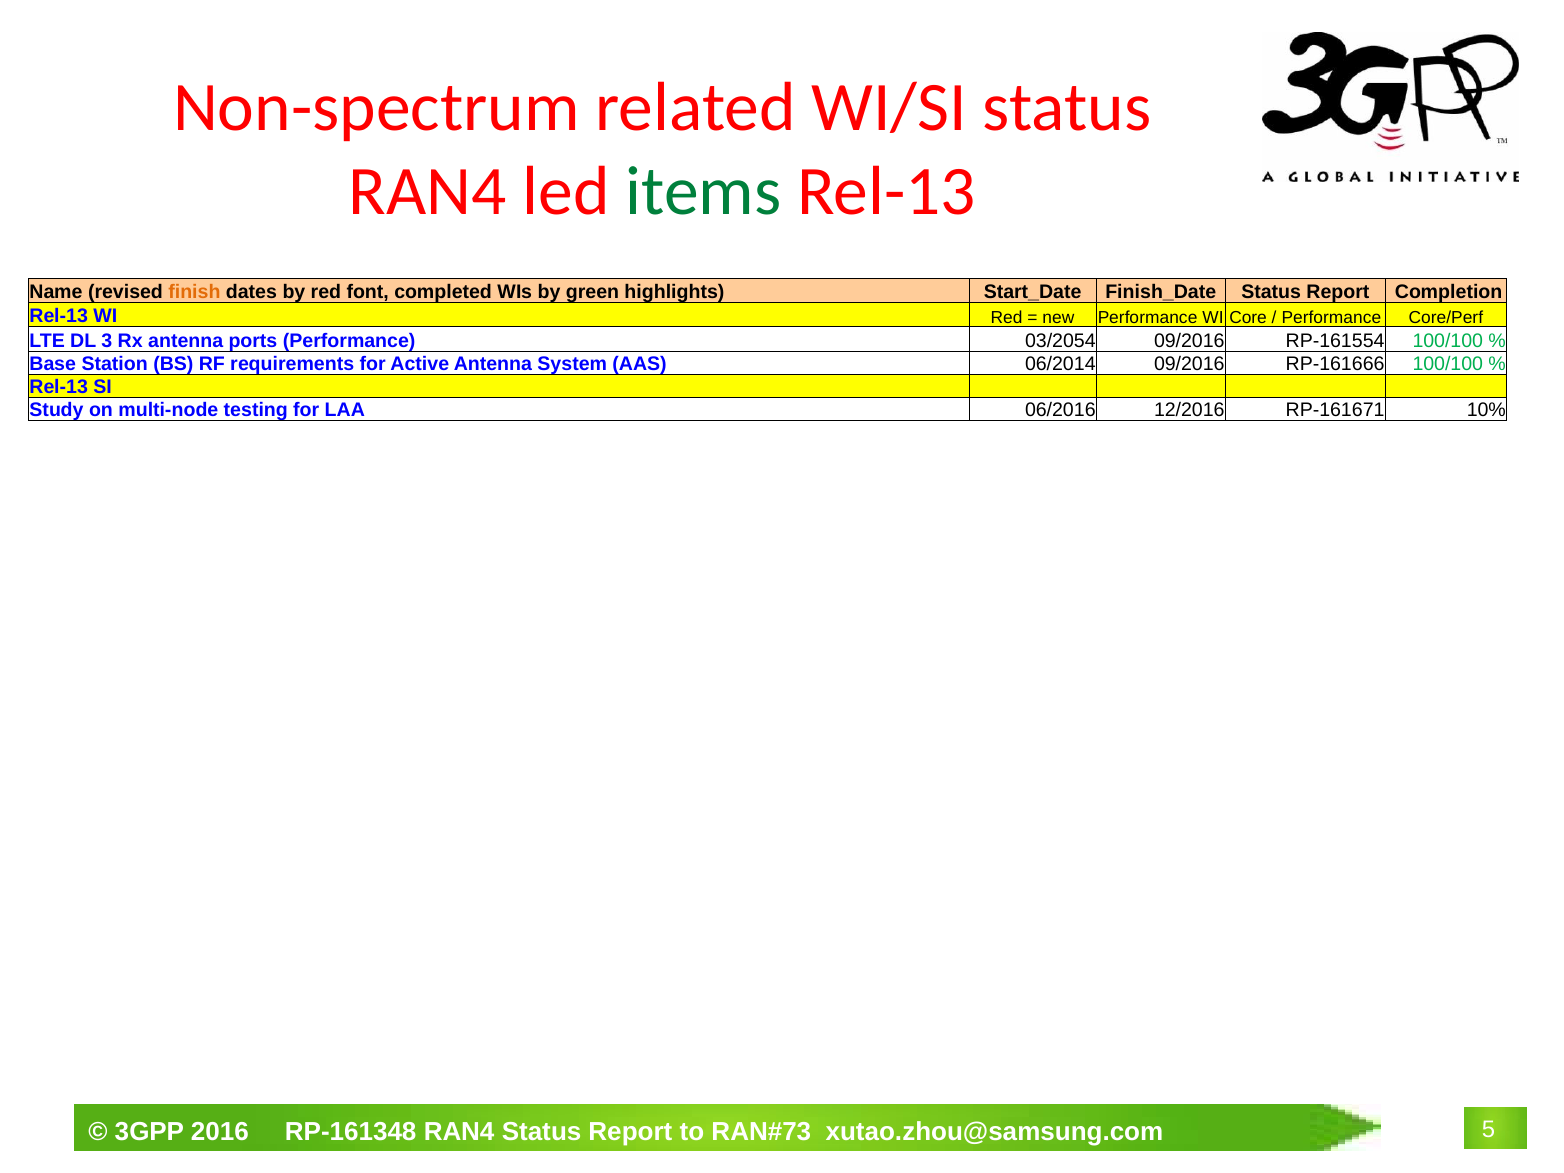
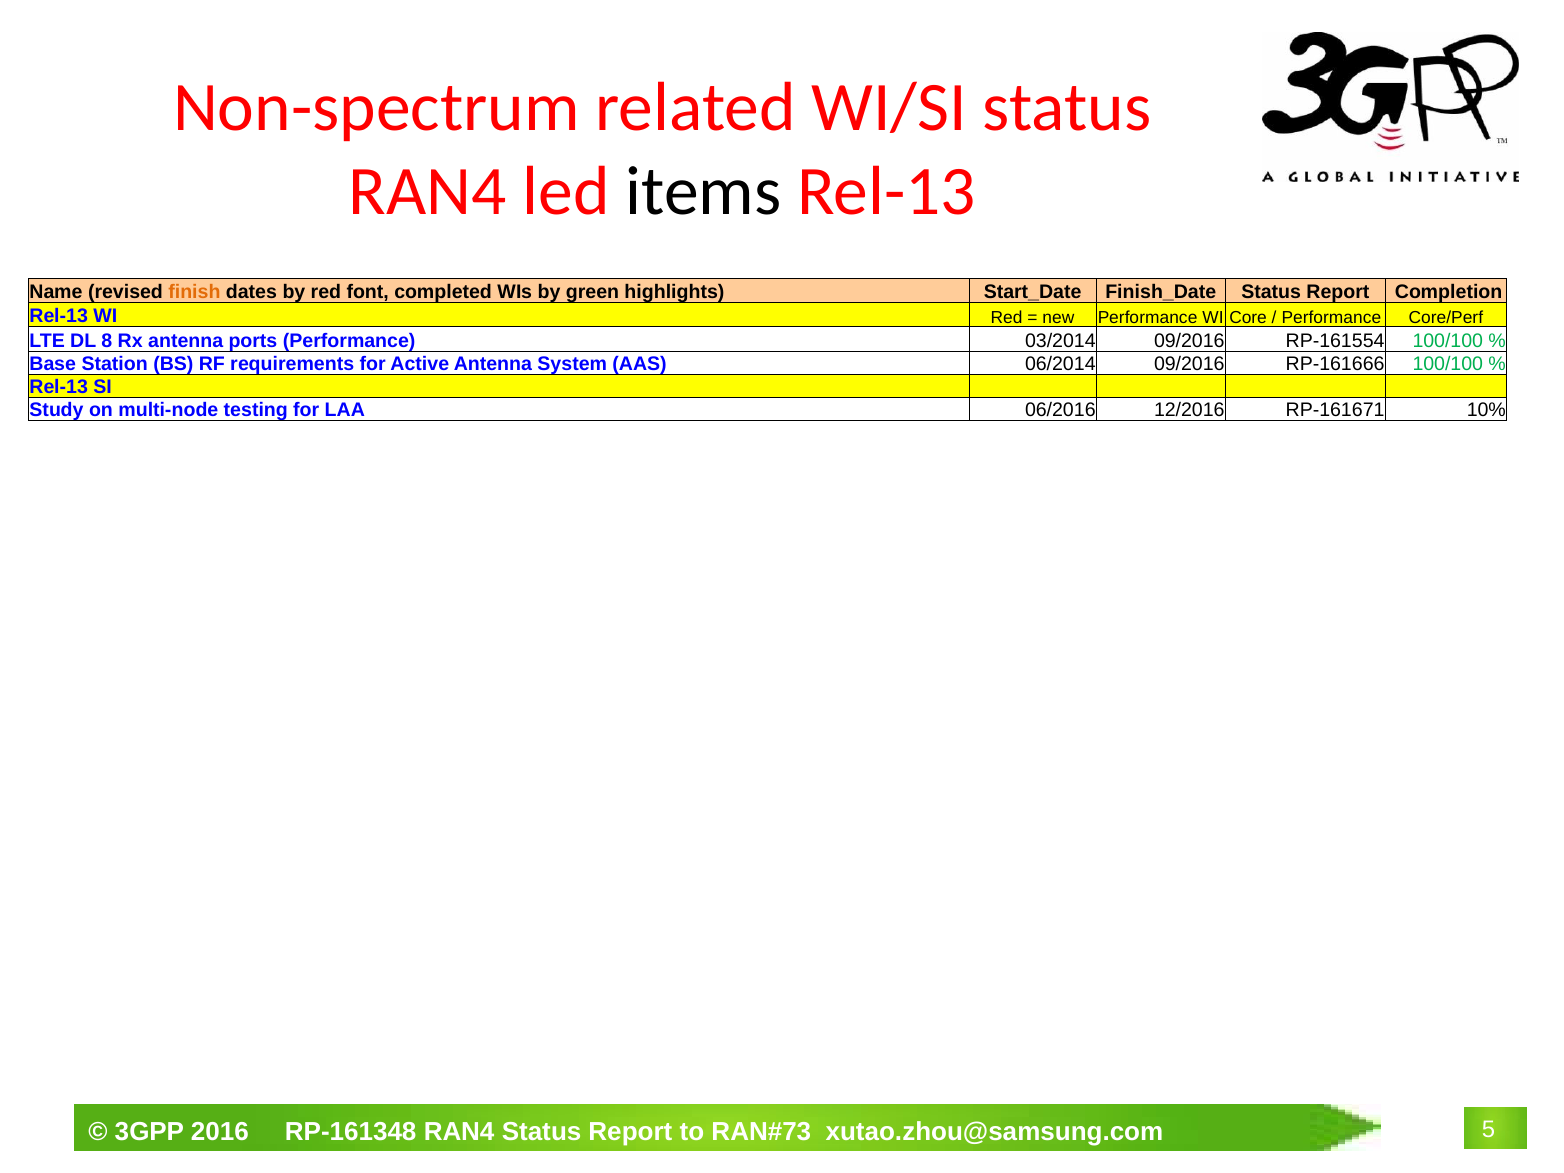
items colour: green -> black
3: 3 -> 8
03/2054: 03/2054 -> 03/2014
